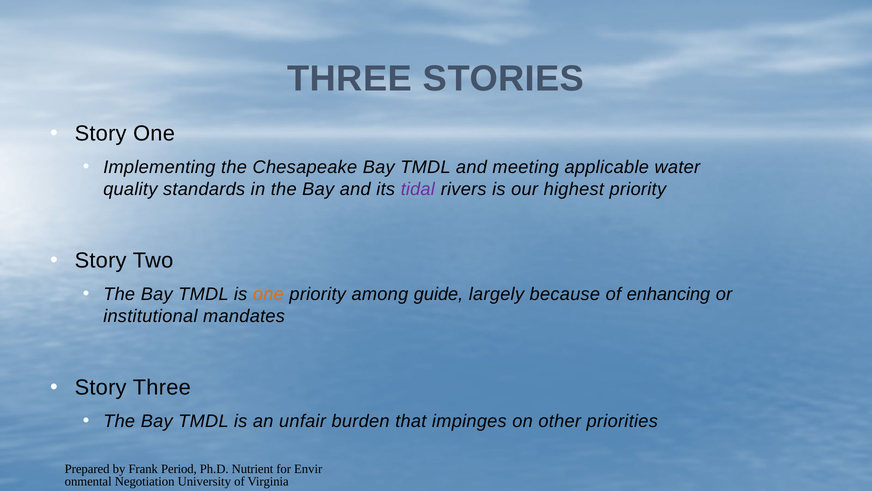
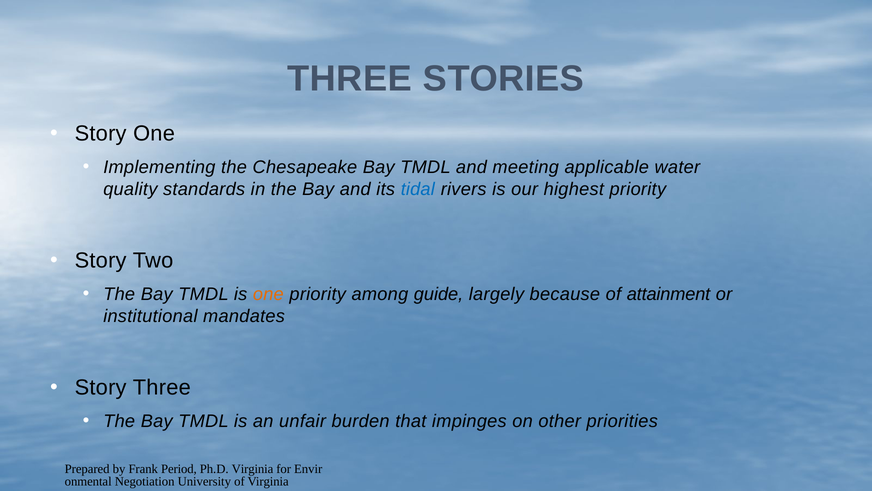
tidal colour: purple -> blue
enhancing: enhancing -> attainment
Ph.D Nutrient: Nutrient -> Virginia
